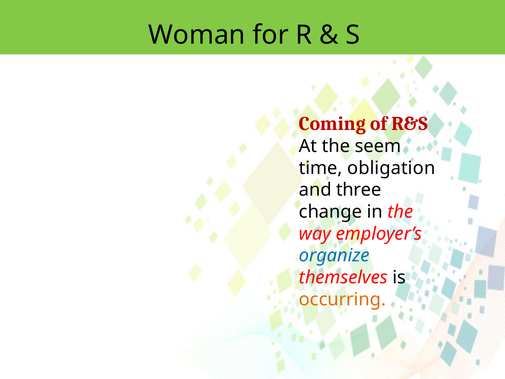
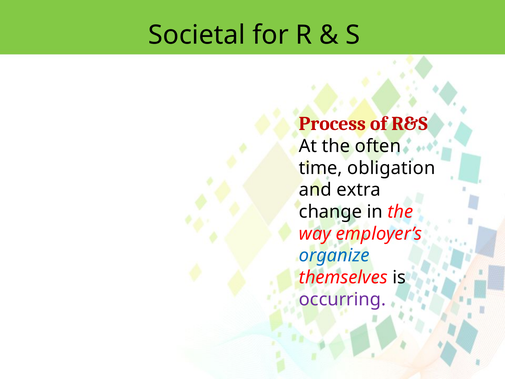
Woman: Woman -> Societal
Coming: Coming -> Process
seem: seem -> often
three: three -> extra
occurring colour: orange -> purple
